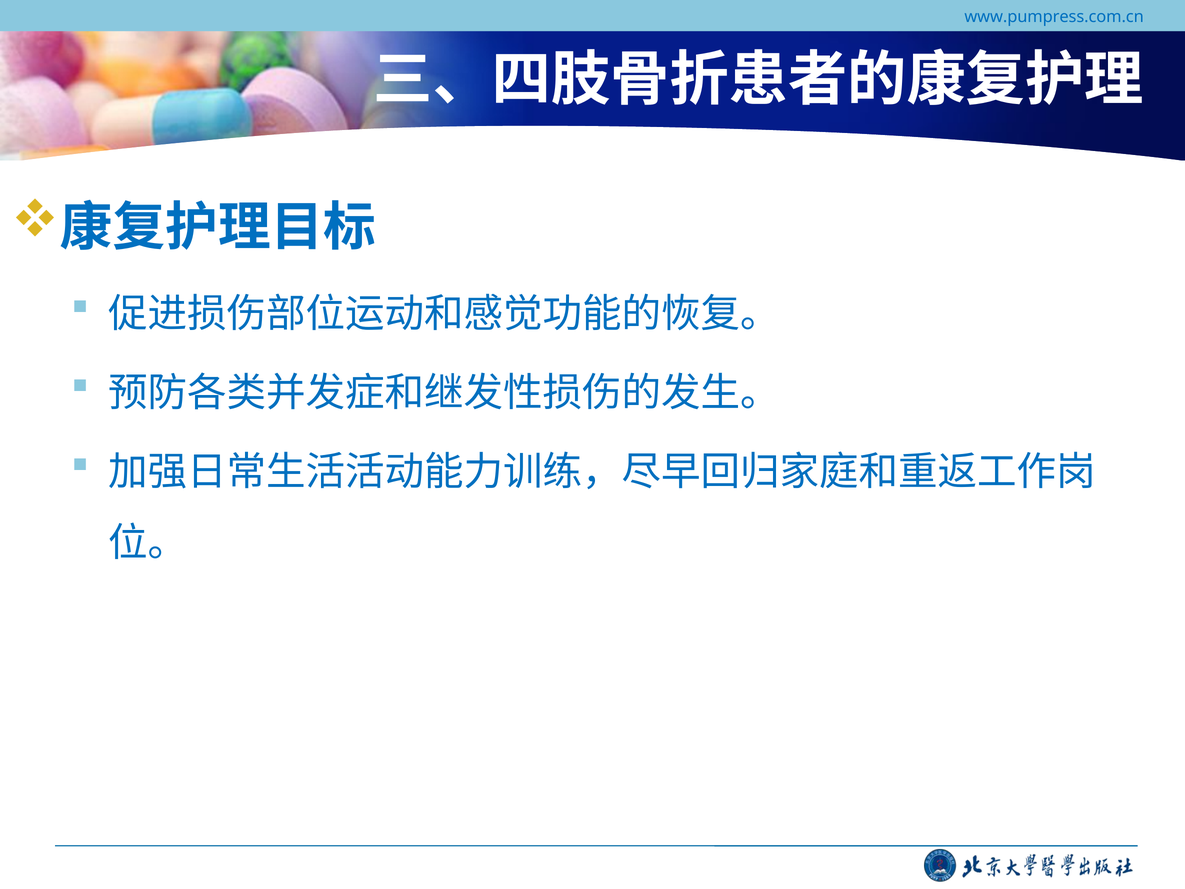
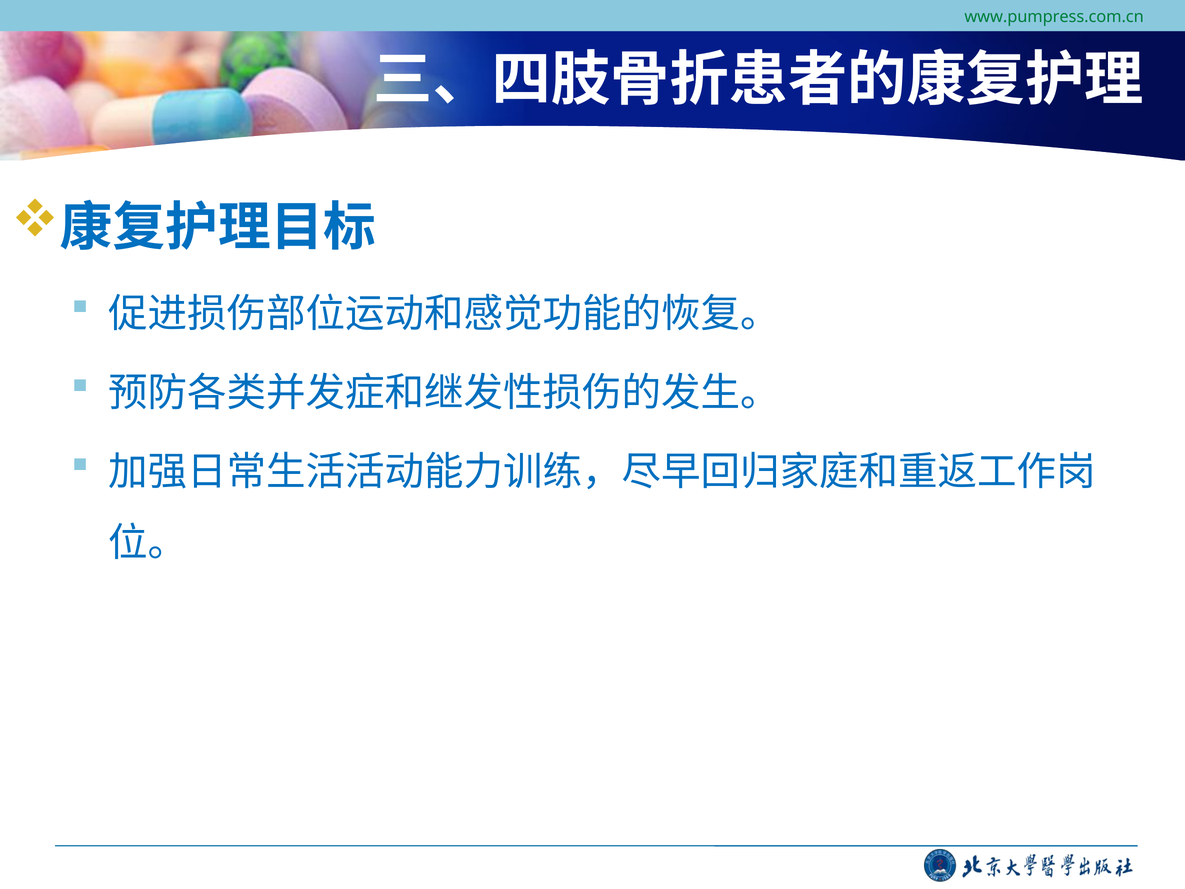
www.pumpress.com.cn colour: blue -> green
